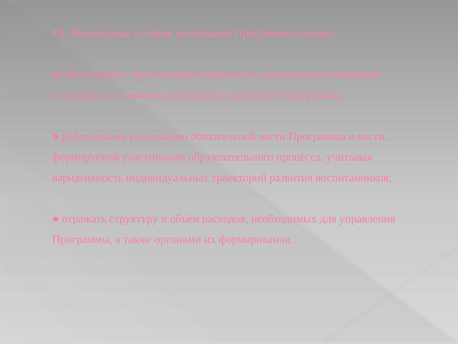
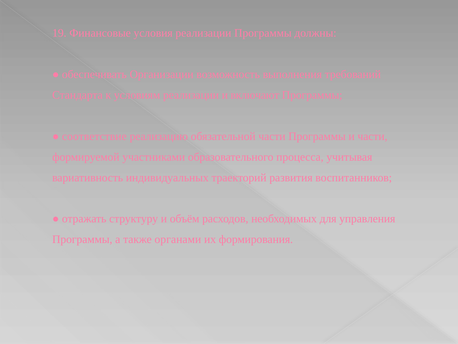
казённого: казённого -> включают
работниками: работниками -> соответствие
